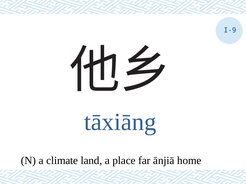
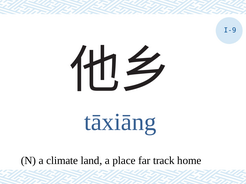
ānjiā: ānjiā -> track
